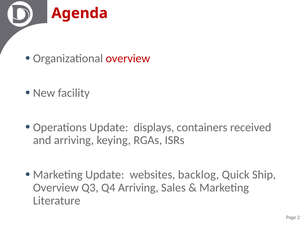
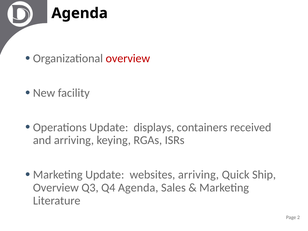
Agenda at (80, 13) colour: red -> black
websites backlog: backlog -> arriving
Q4 Arriving: Arriving -> Agenda
